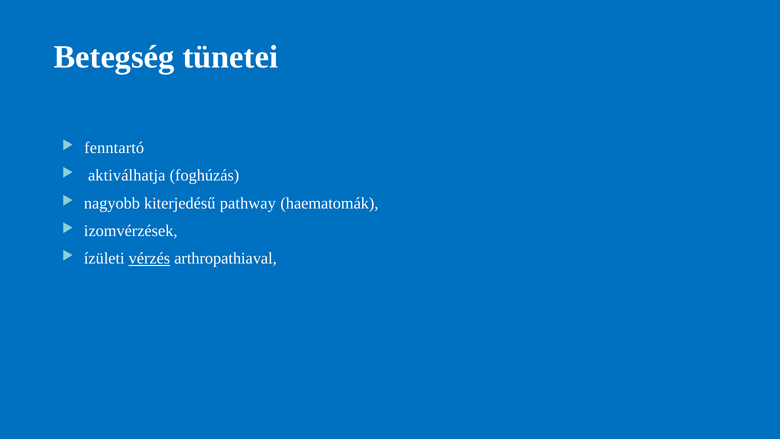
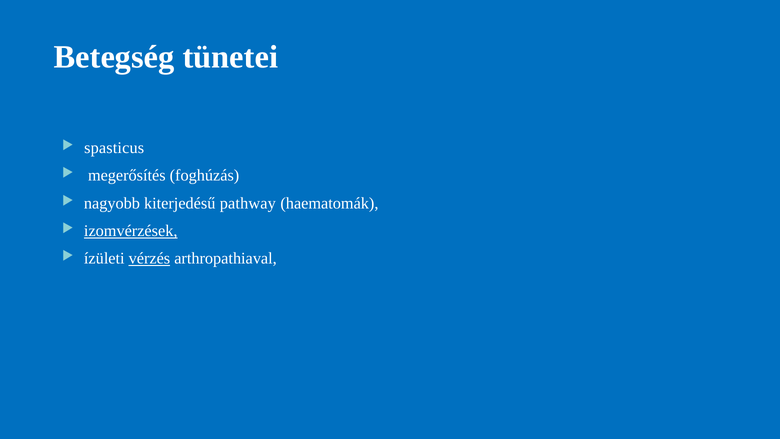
fenntartó: fenntartó -> spasticus
aktiválhatja: aktiválhatja -> megerősítés
izomvérzések underline: none -> present
